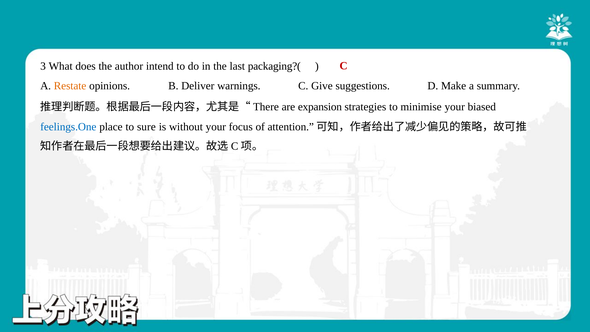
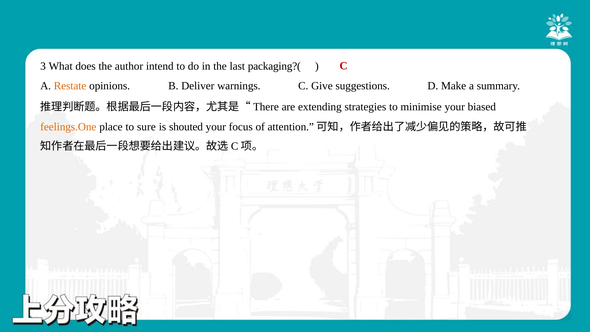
expansion: expansion -> extending
feelings.One colour: blue -> orange
without: without -> shouted
